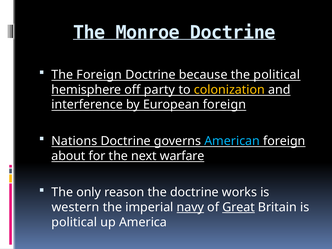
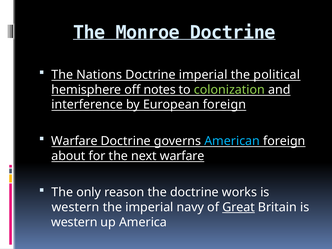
The Foreign: Foreign -> Nations
Doctrine because: because -> imperial
party: party -> notes
colonization colour: yellow -> light green
Nations at (74, 141): Nations -> Warfare
navy underline: present -> none
political at (74, 222): political -> western
